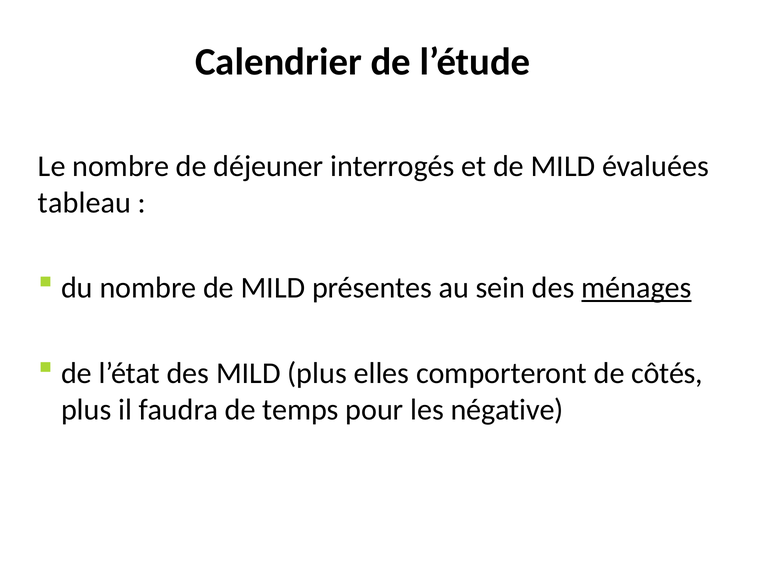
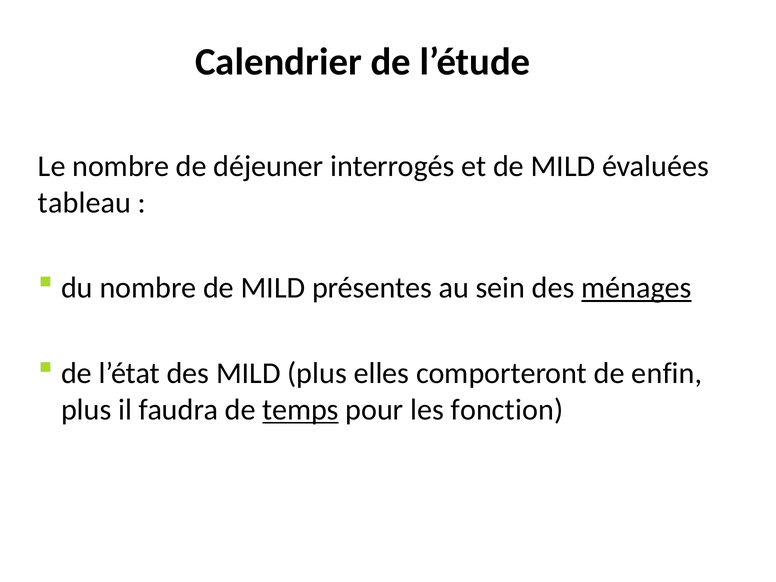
côtés: côtés -> enfin
temps underline: none -> present
négative: négative -> fonction
